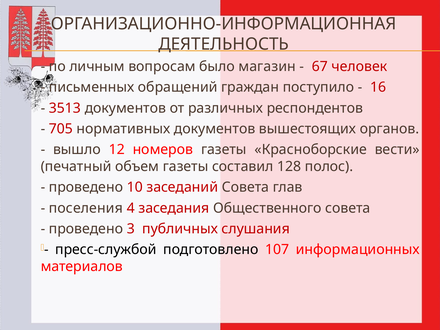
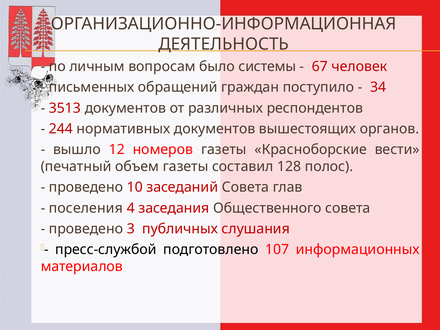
магазин: магазин -> системы
16: 16 -> 34
705: 705 -> 244
